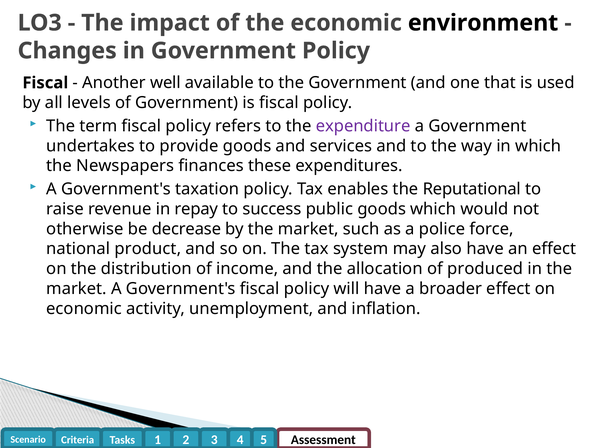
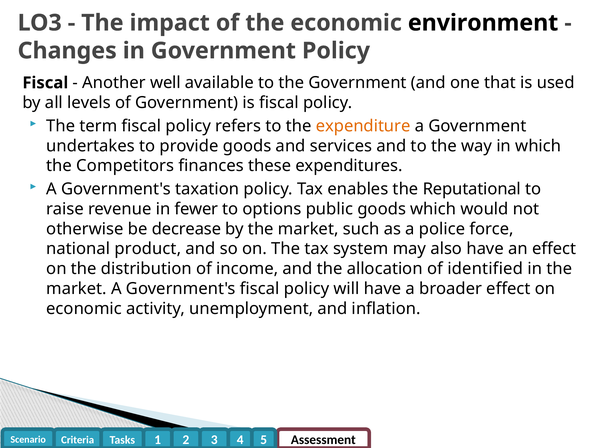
expenditure colour: purple -> orange
Newspapers: Newspapers -> Competitors
repay: repay -> fewer
success: success -> options
produced: produced -> identified
